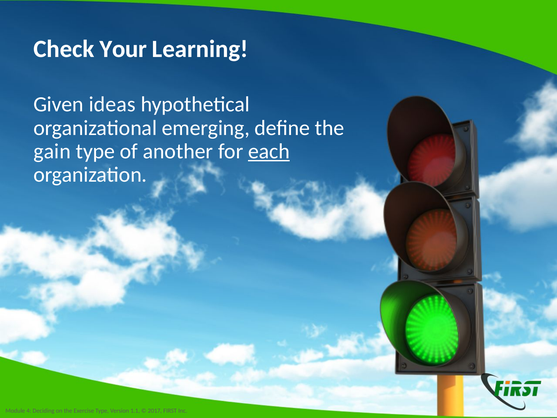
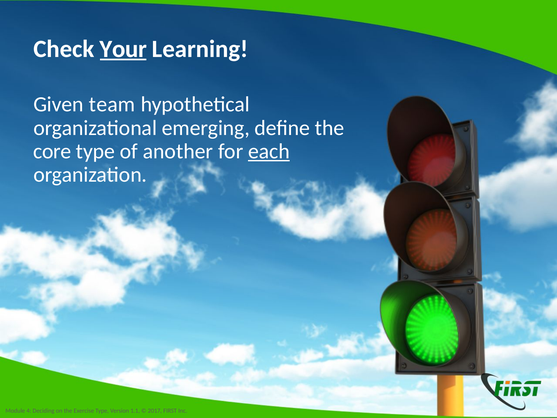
Your underline: none -> present
ideas: ideas -> team
gain: gain -> core
